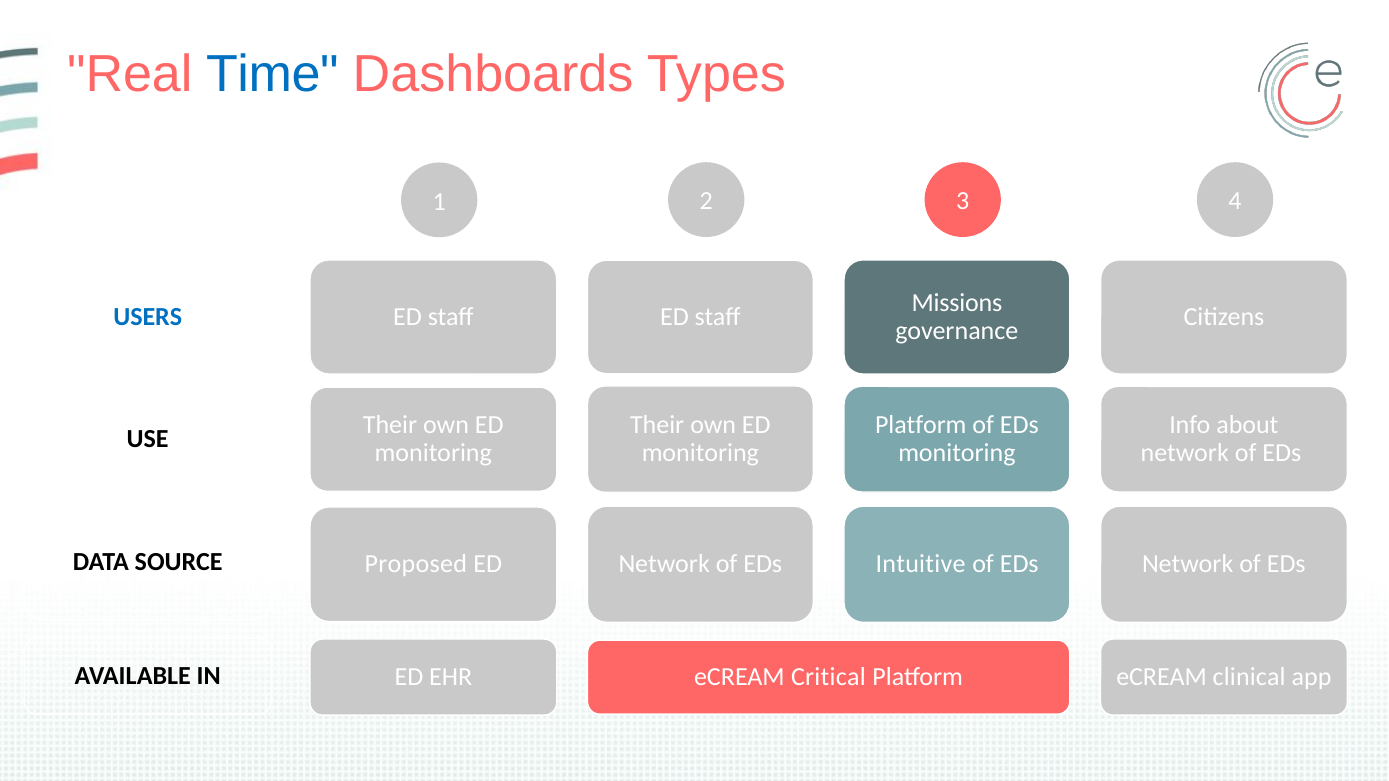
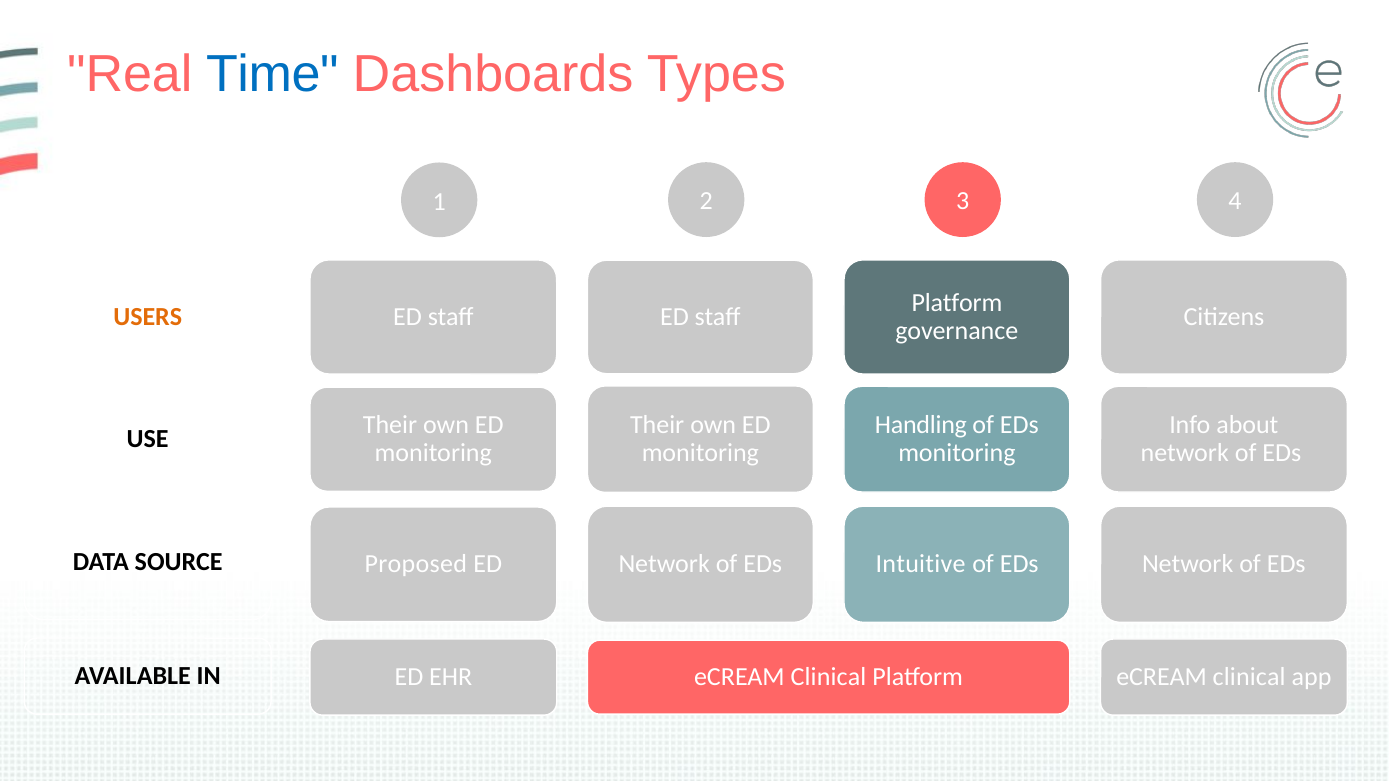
Missions at (957, 303): Missions -> Platform
USERS colour: blue -> orange
Platform at (921, 425): Platform -> Handling
Critical at (828, 677): Critical -> Clinical
